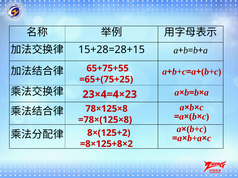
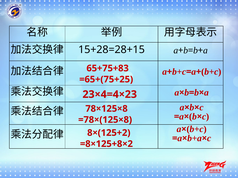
65+75+55: 65+75+55 -> 65+75+83
